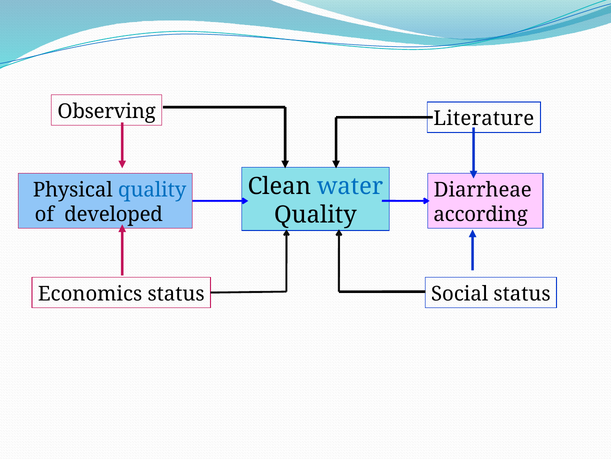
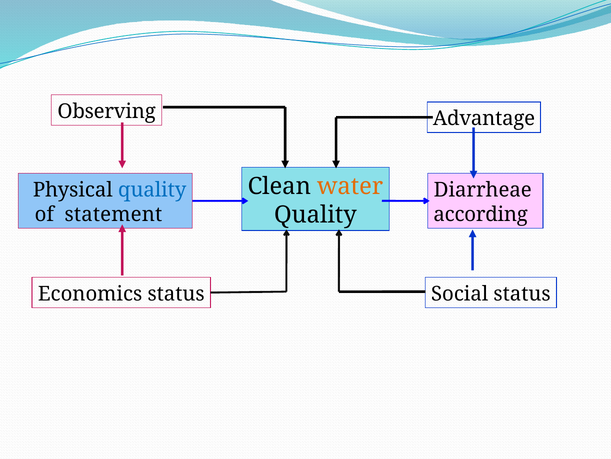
Literature: Literature -> Advantage
water colour: blue -> orange
developed: developed -> statement
